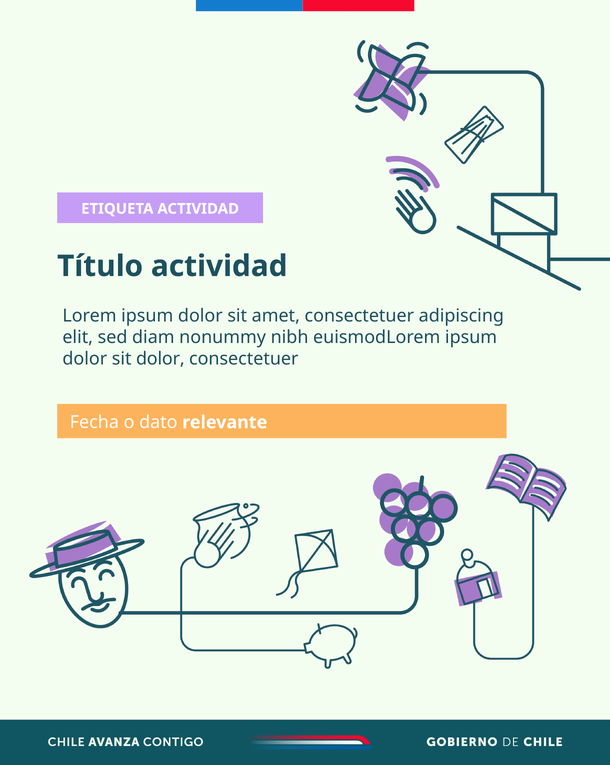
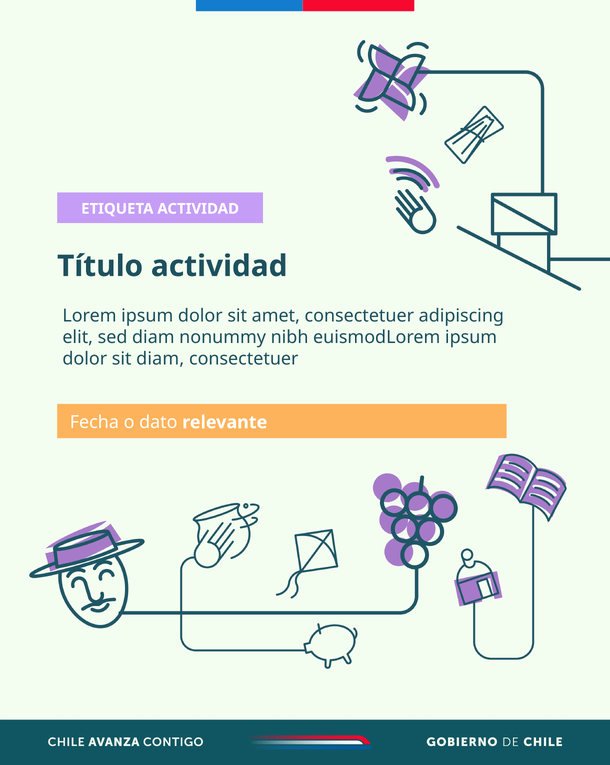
sit dolor: dolor -> diam
